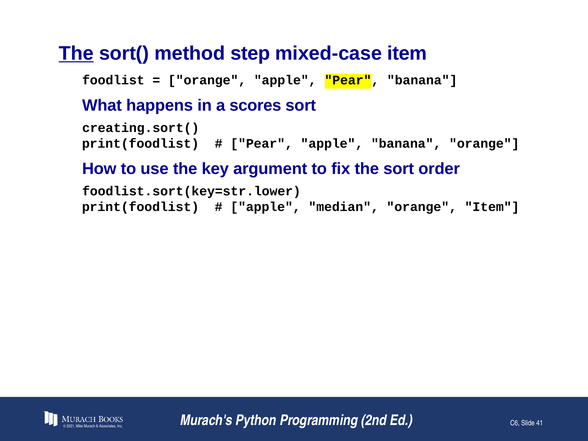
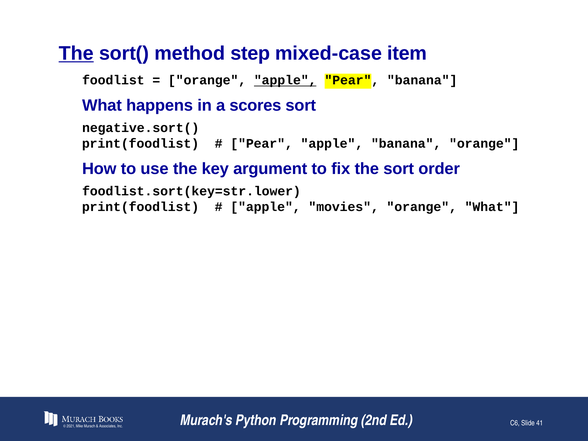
apple at (285, 80) underline: none -> present
creating.sort(: creating.sort( -> negative.sort(
median: median -> movies
orange Item: Item -> What
